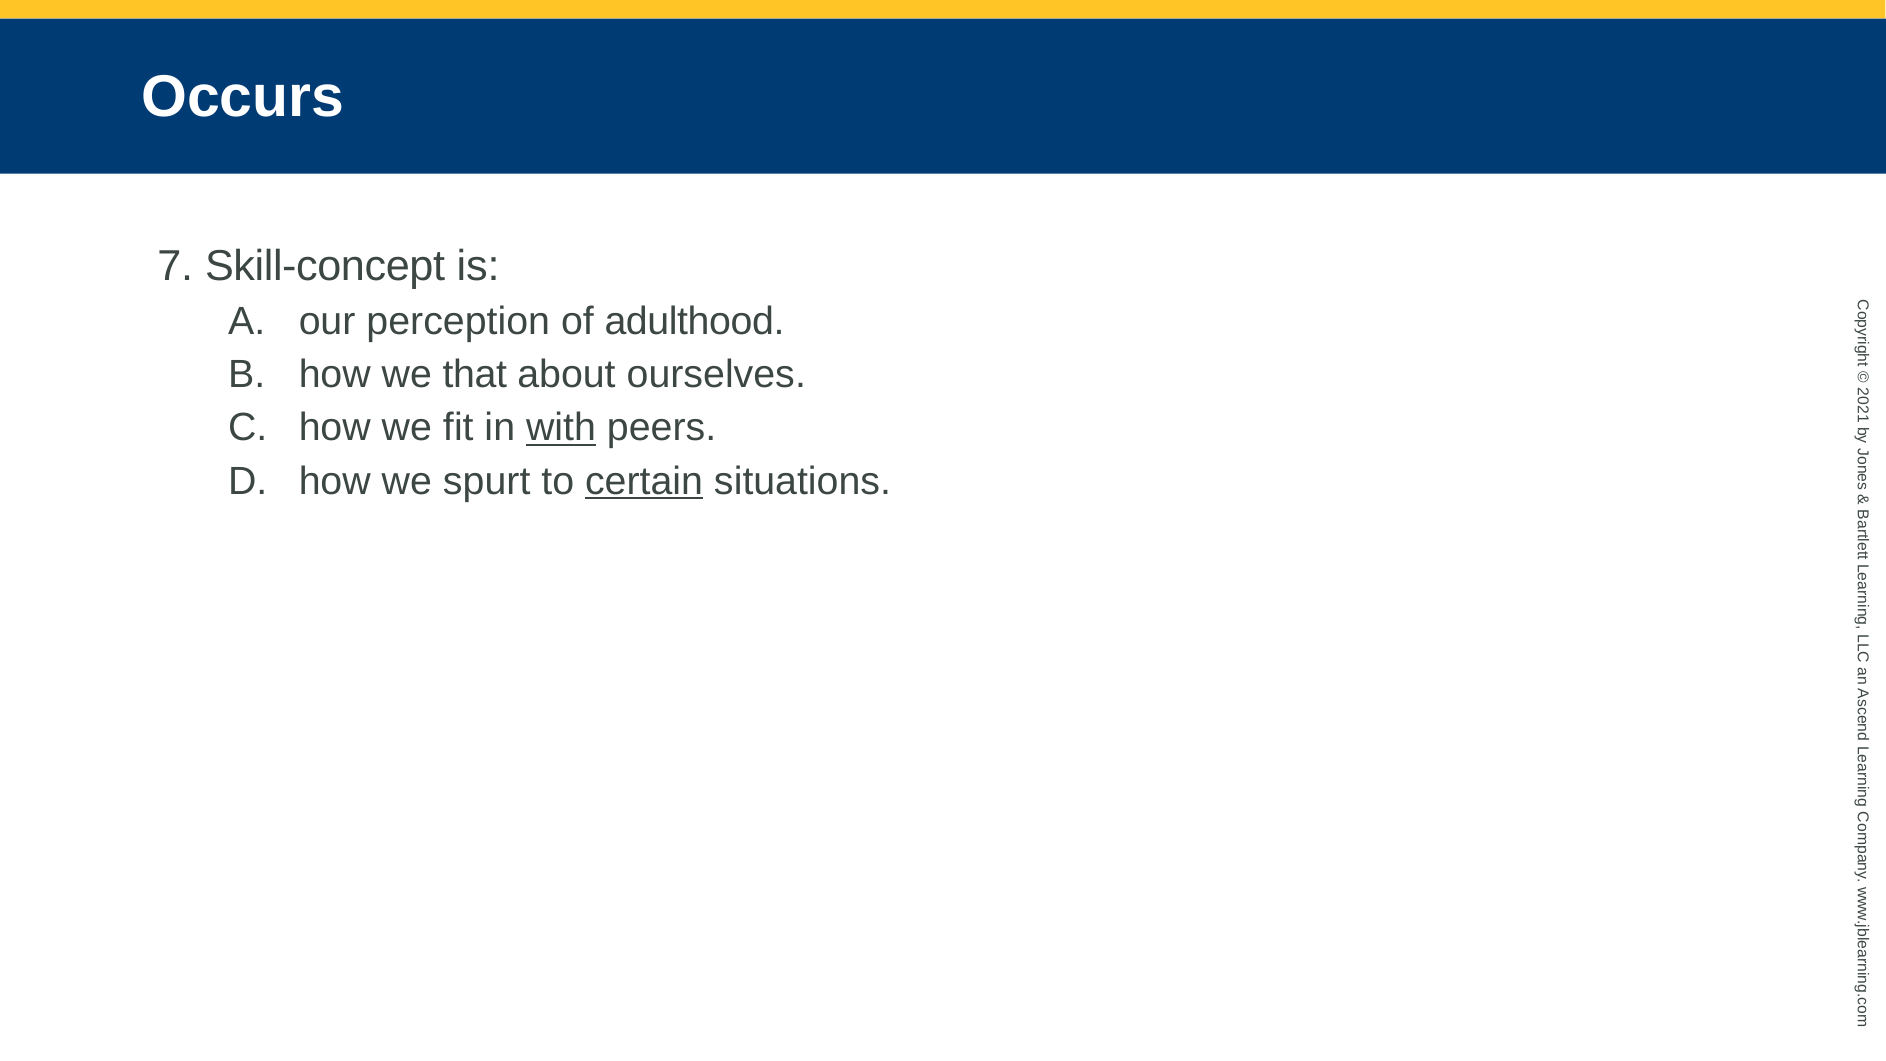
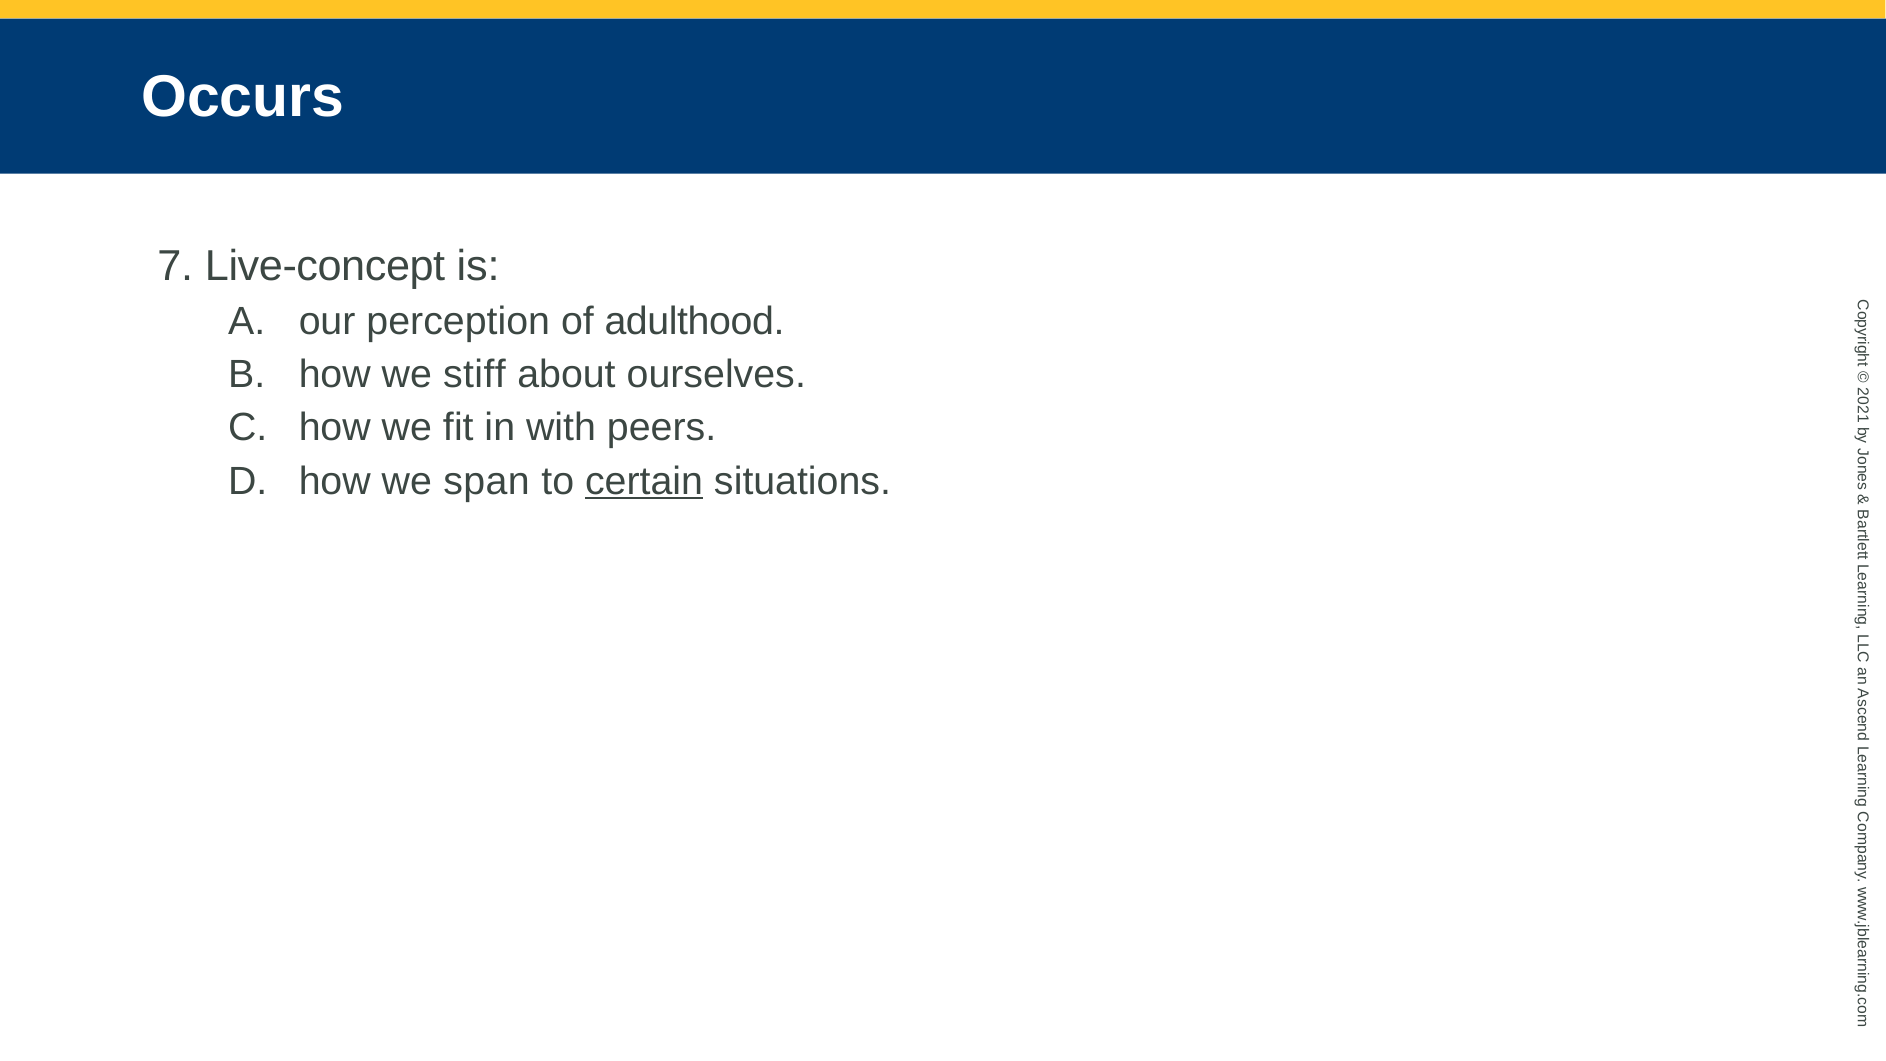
Skill-concept: Skill-concept -> Live-concept
that: that -> stiff
with underline: present -> none
spurt: spurt -> span
